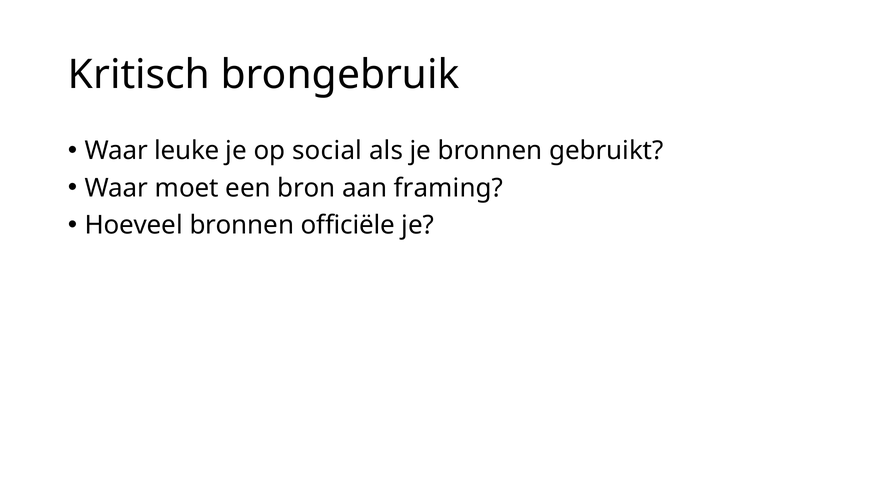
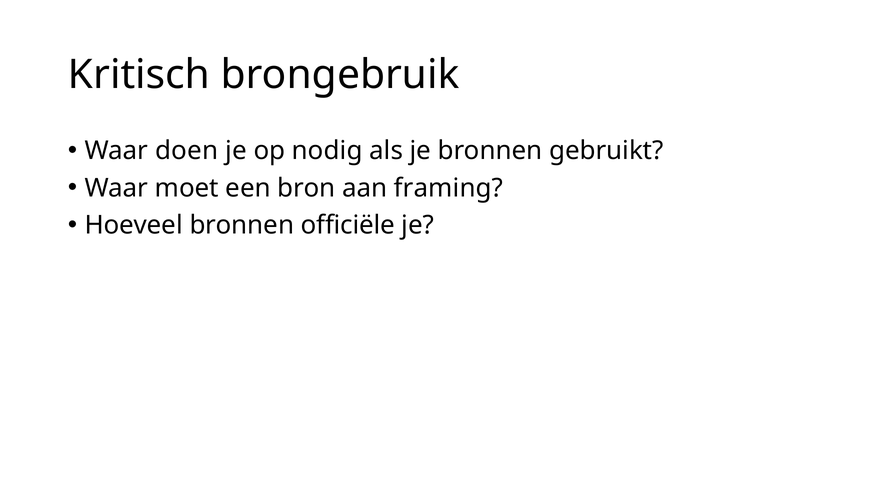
leuke: leuke -> doen
social: social -> nodig
